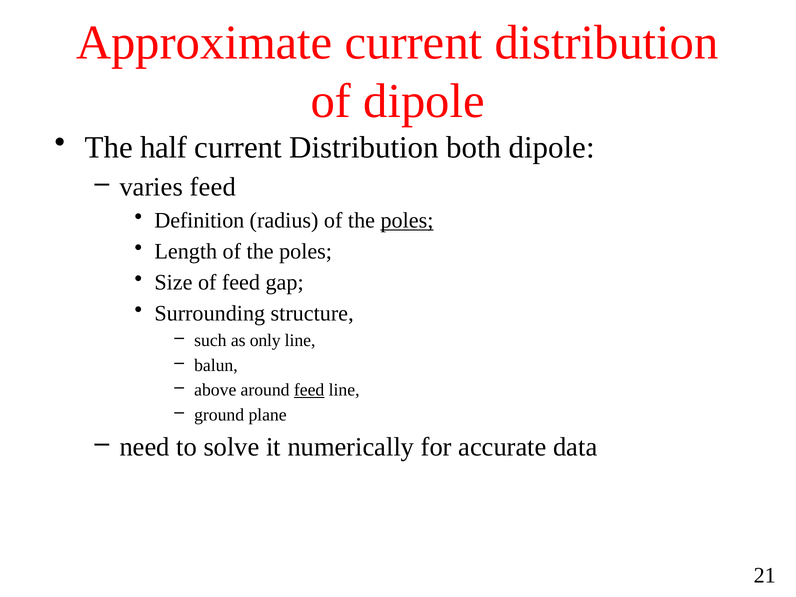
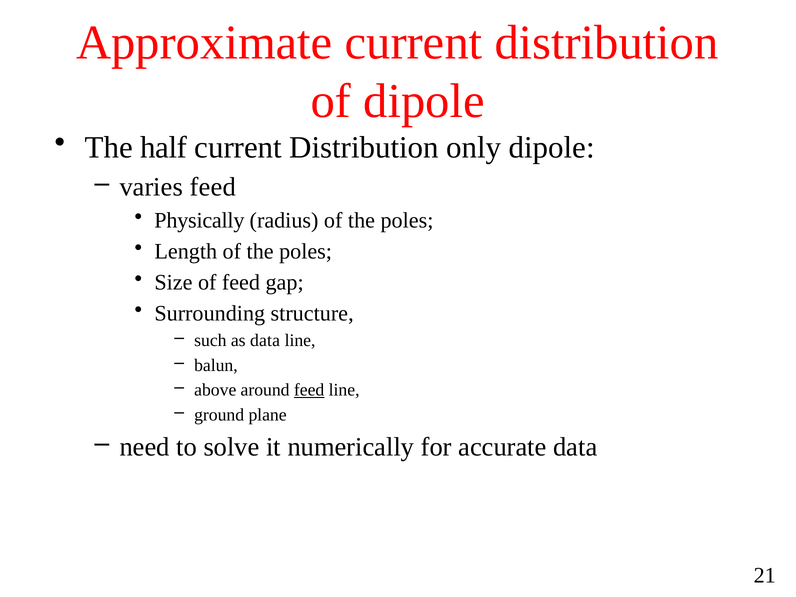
both: both -> only
Definition: Definition -> Physically
poles at (407, 220) underline: present -> none
as only: only -> data
